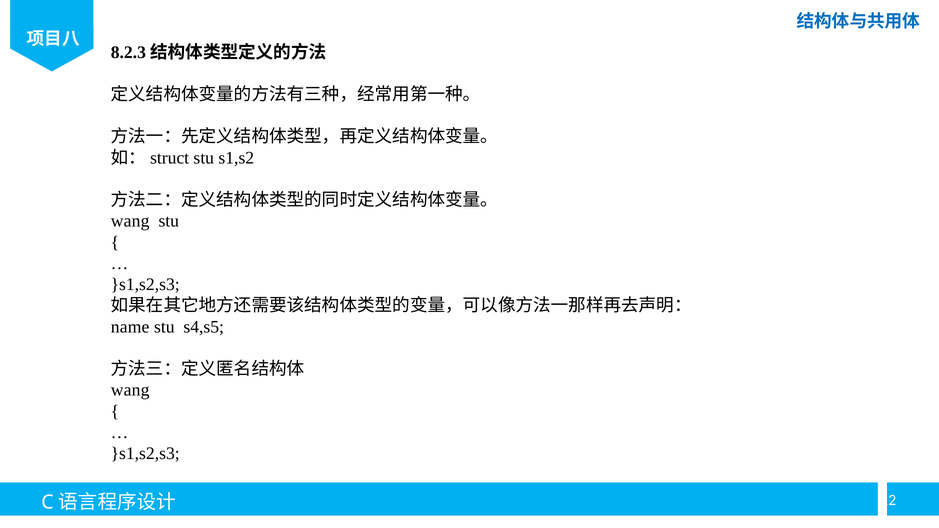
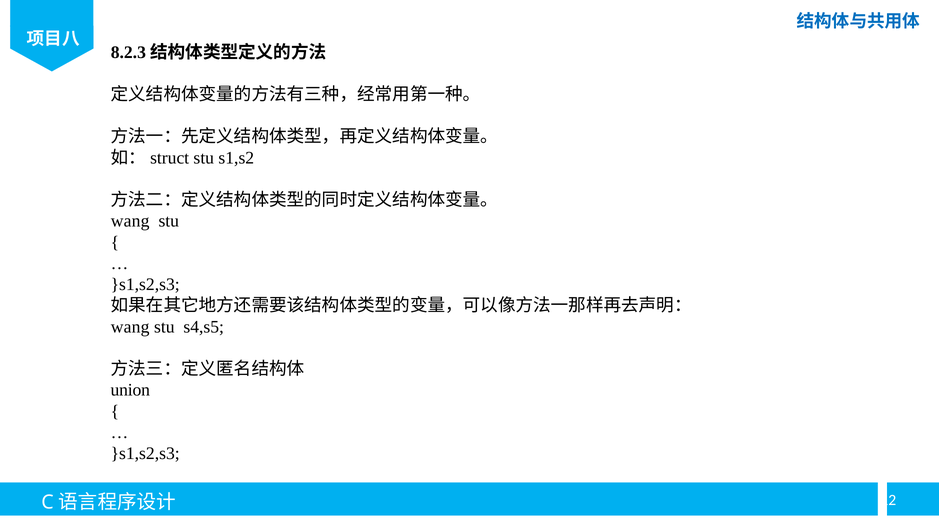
name at (130, 327): name -> wang
wang at (130, 390): wang -> union
